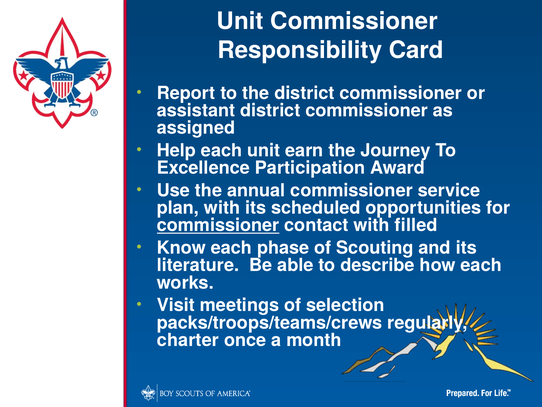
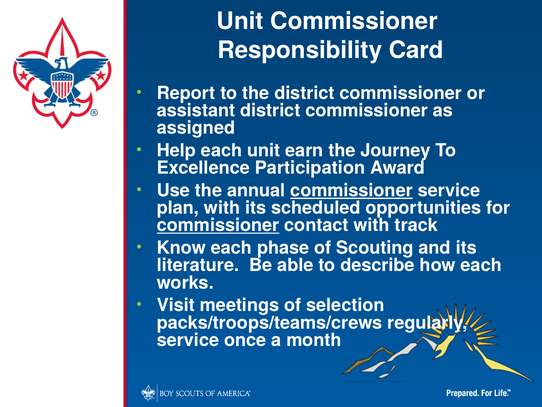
commissioner at (352, 190) underline: none -> present
filled: filled -> track
charter at (188, 340): charter -> service
